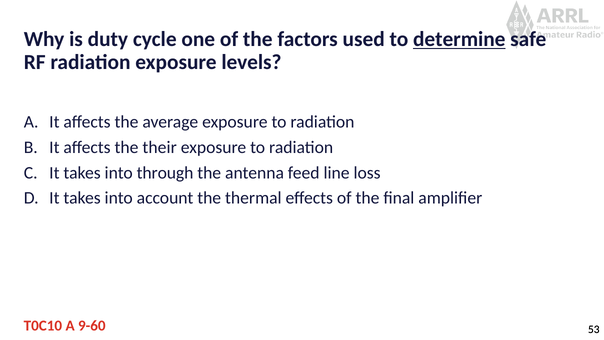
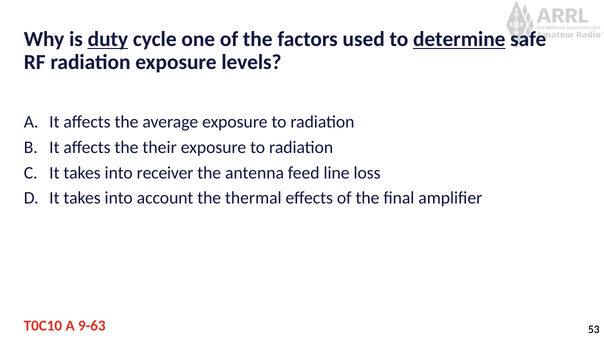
duty underline: none -> present
through: through -> receiver
9-60: 9-60 -> 9-63
